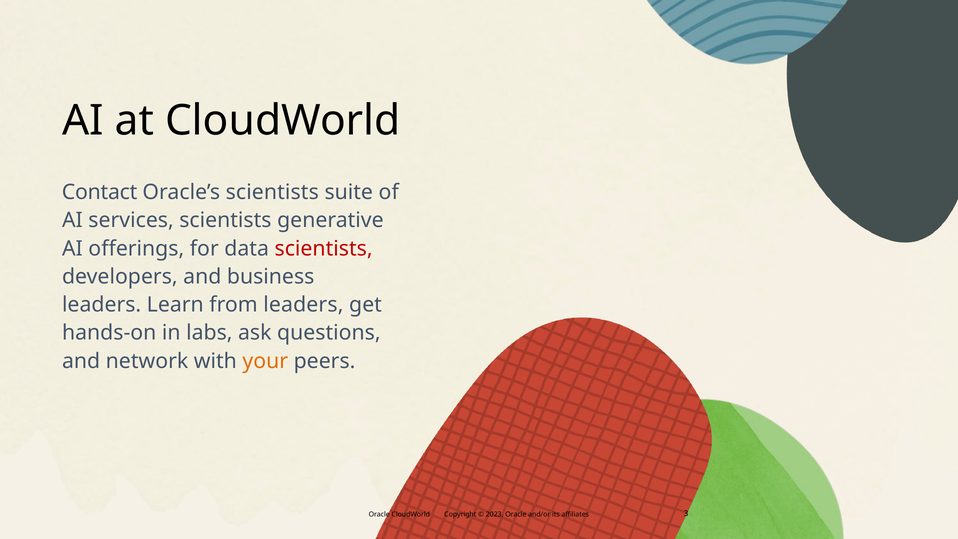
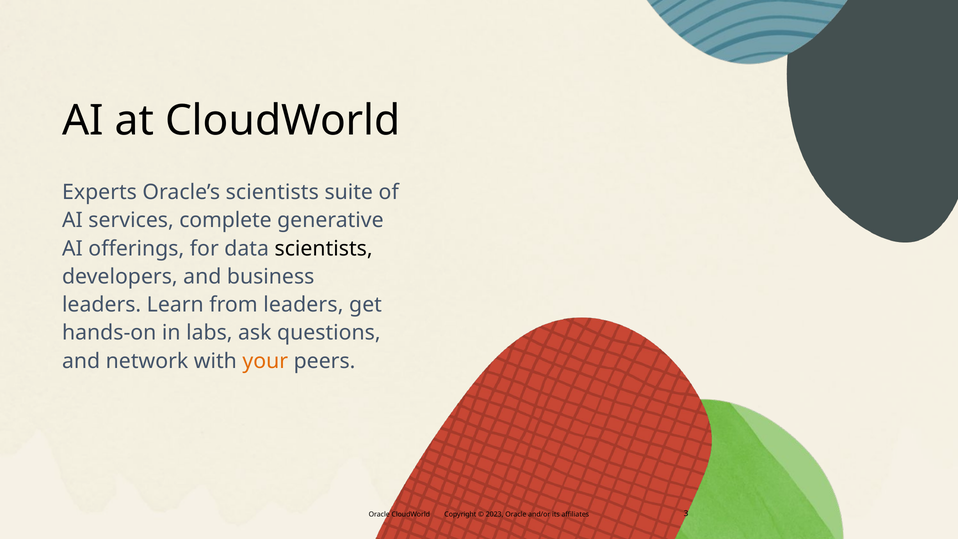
Contact: Contact -> Experts
services scientists: scientists -> complete
scientists at (324, 248) colour: red -> black
